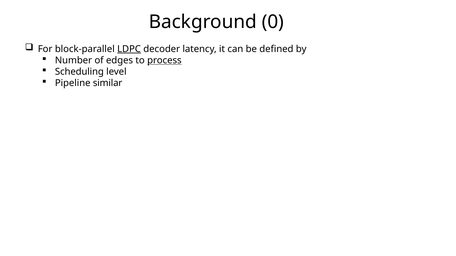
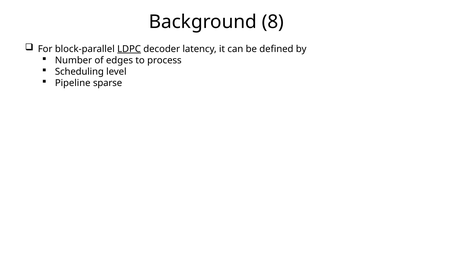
0: 0 -> 8
process underline: present -> none
similar: similar -> sparse
